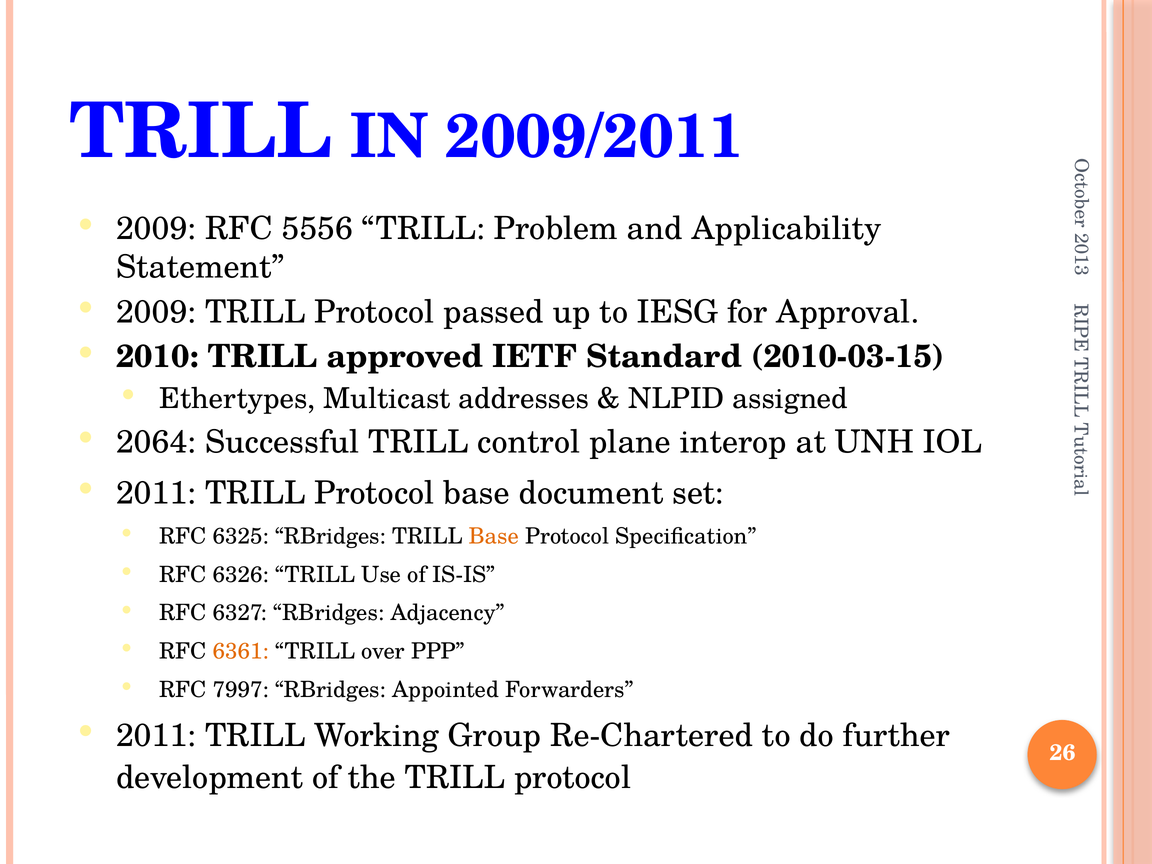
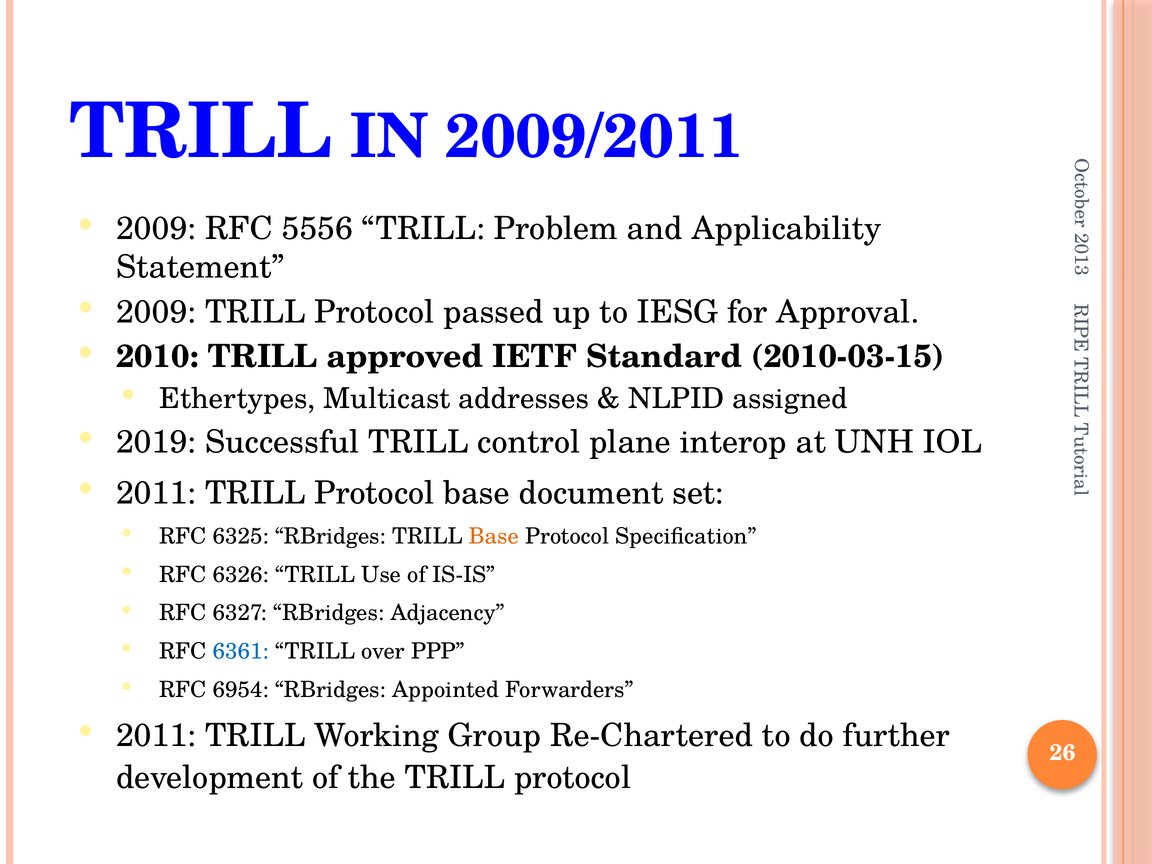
2064: 2064 -> 2019
6361 colour: orange -> blue
7997: 7997 -> 6954
